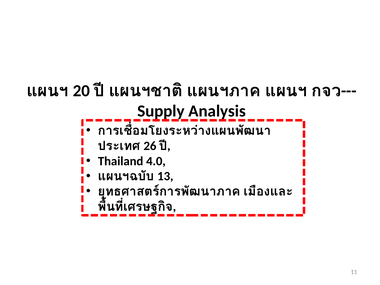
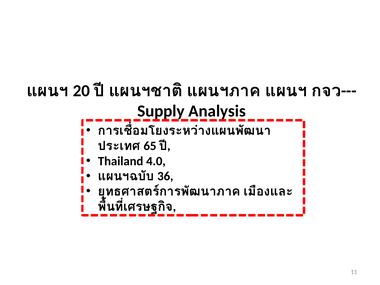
26: 26 -> 65
13: 13 -> 36
